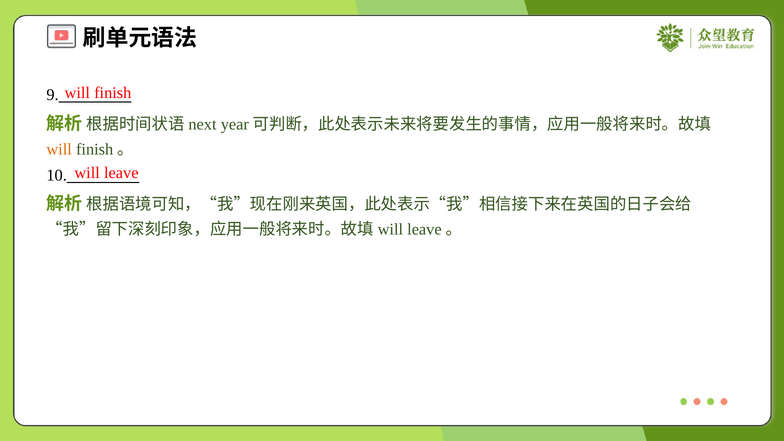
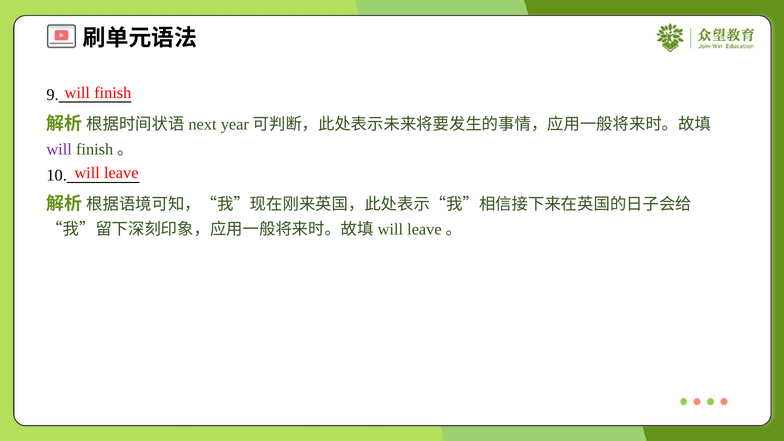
will at (59, 149) colour: orange -> purple
